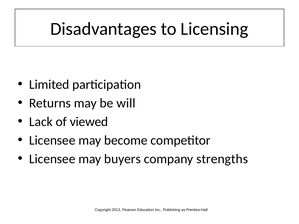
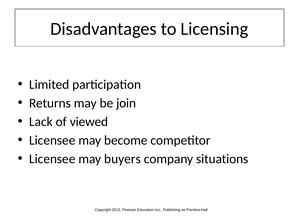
will: will -> join
strengths: strengths -> situations
